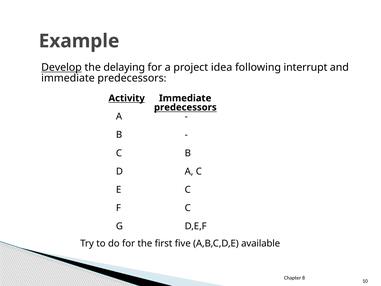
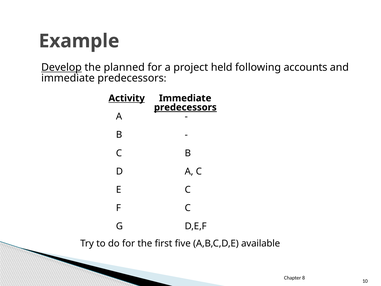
delaying: delaying -> planned
idea: idea -> held
interrupt: interrupt -> accounts
predecessors at (185, 107) underline: none -> present
